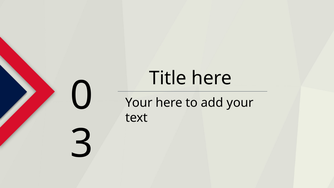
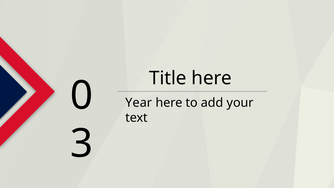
Your at (139, 103): Your -> Year
